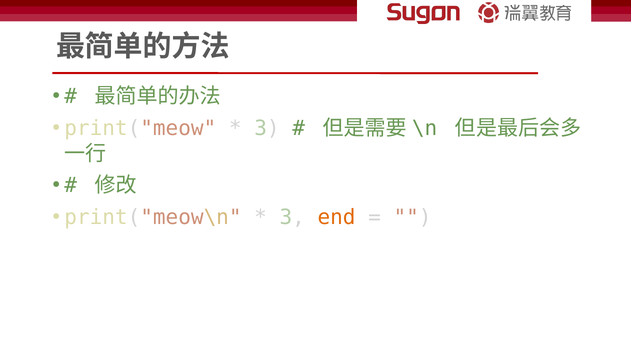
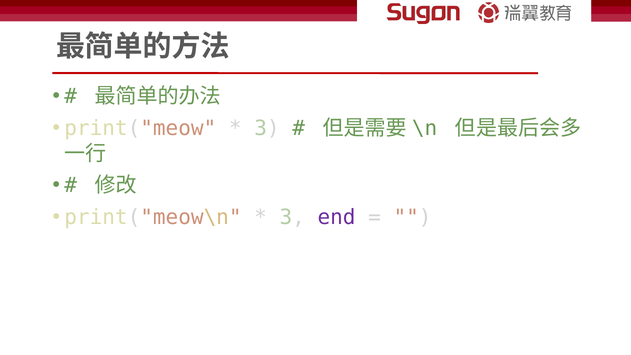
end colour: orange -> purple
